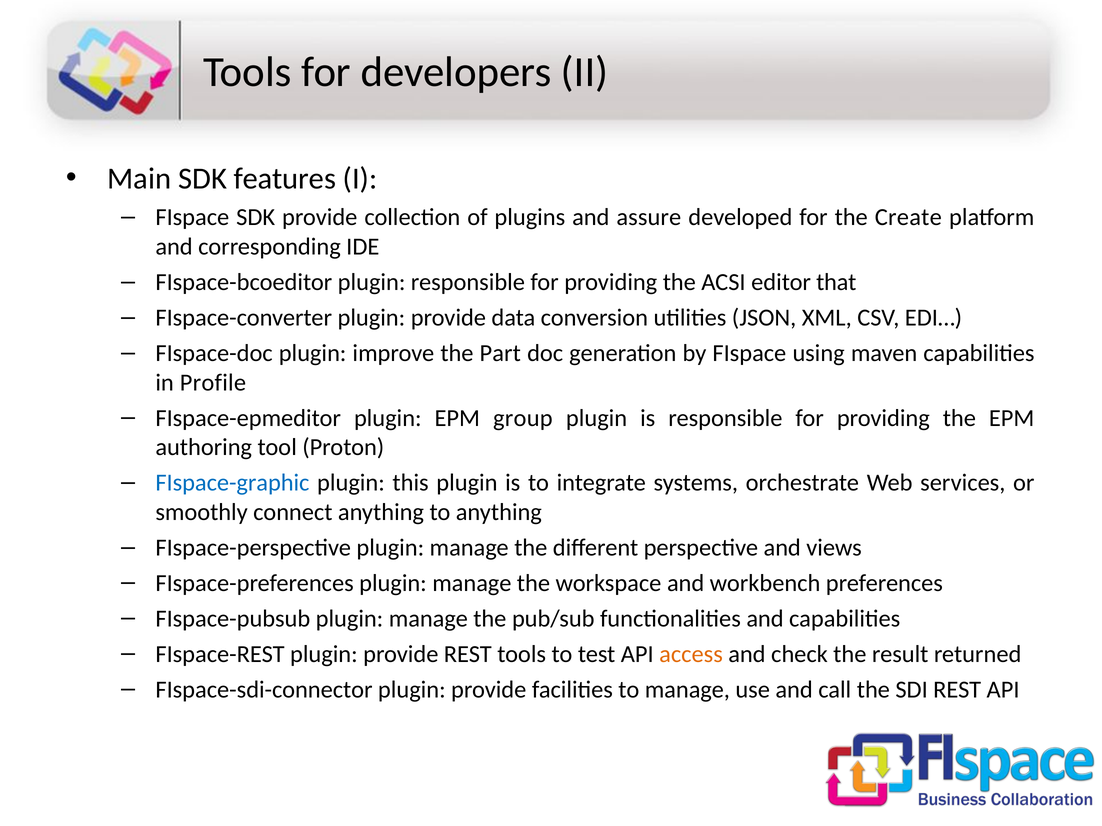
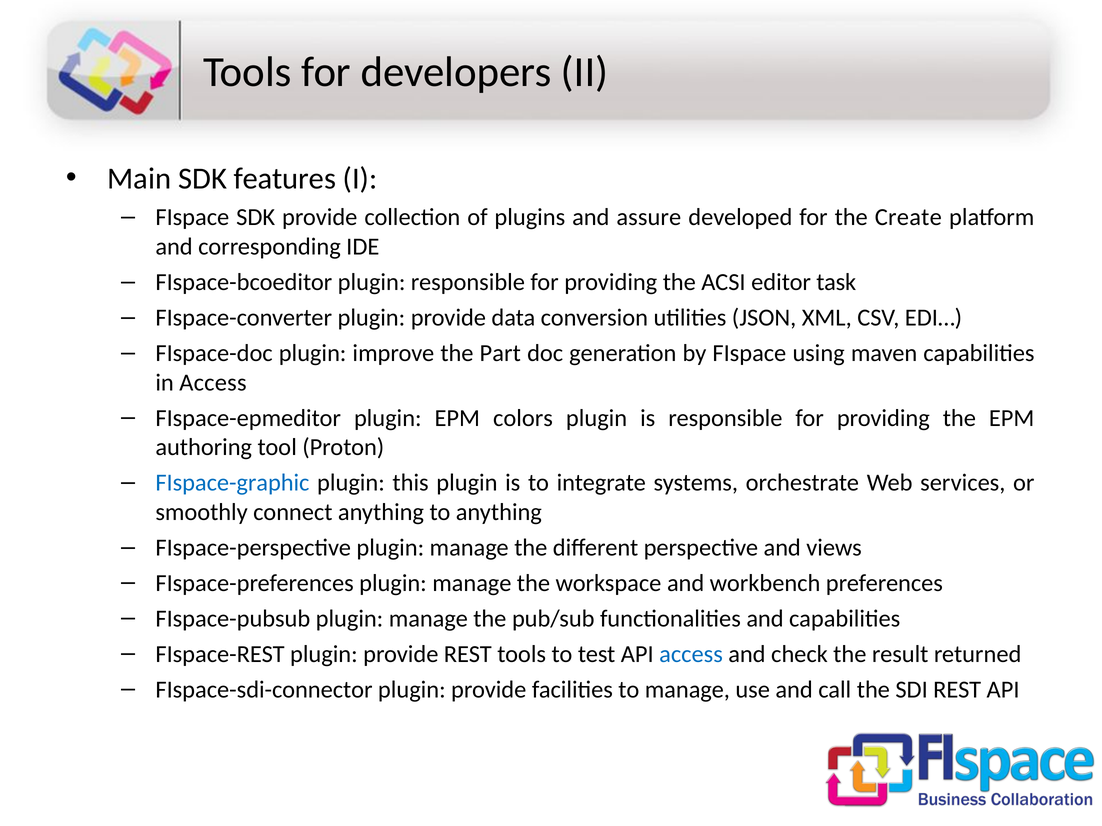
that: that -> task
in Profile: Profile -> Access
group: group -> colors
access at (691, 654) colour: orange -> blue
